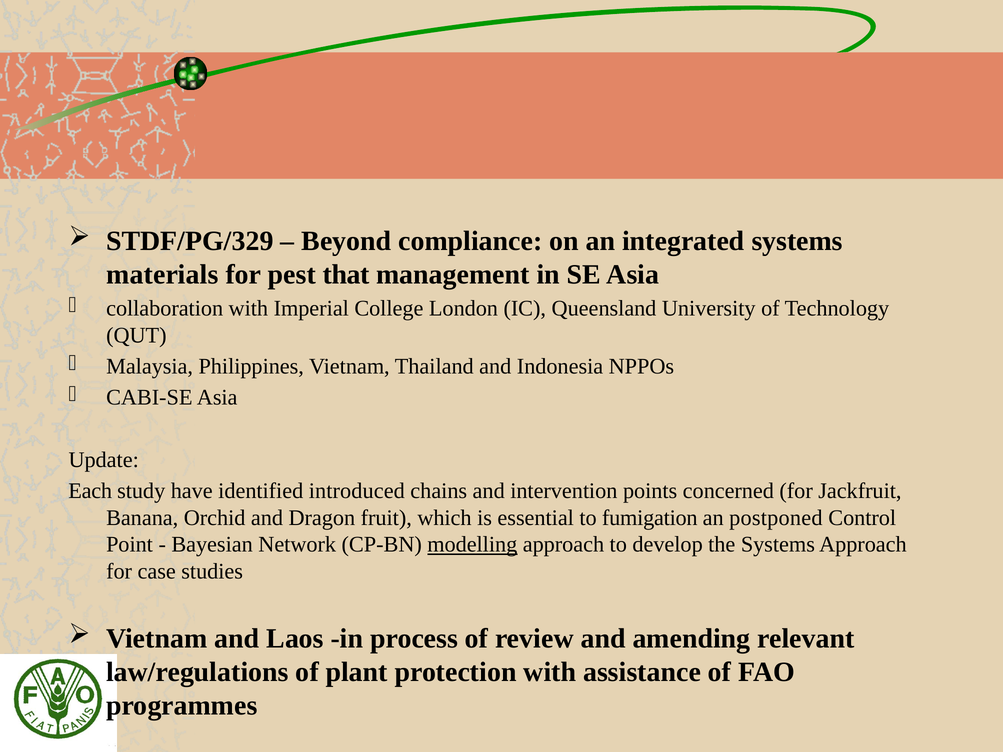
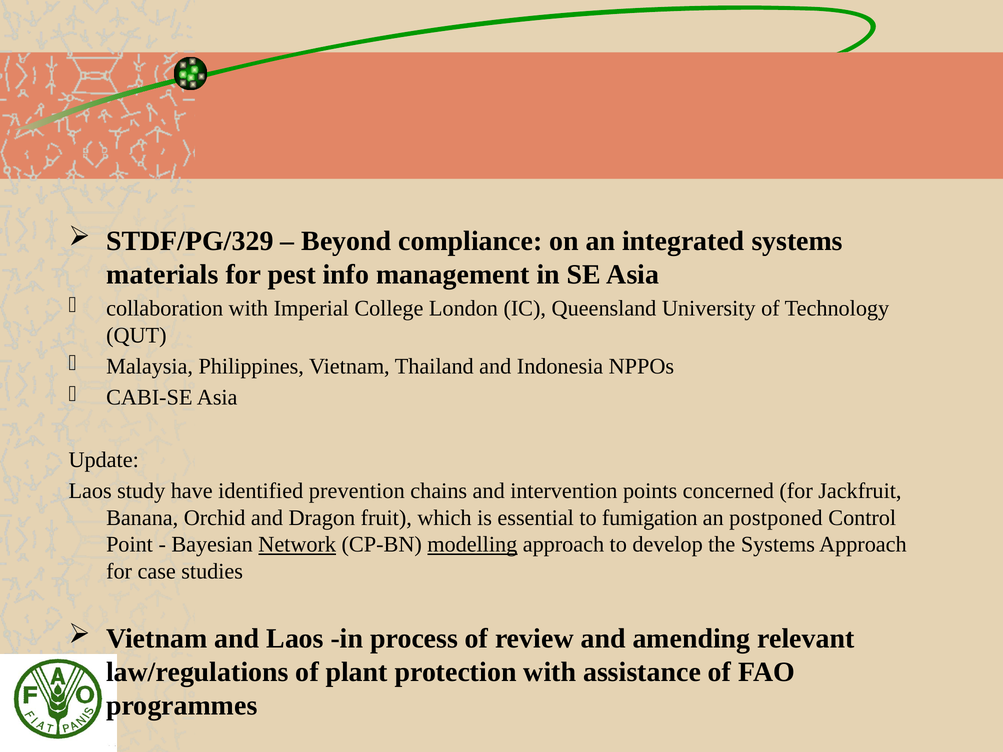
that: that -> info
Each at (90, 491): Each -> Laos
introduced: introduced -> prevention
Network underline: none -> present
